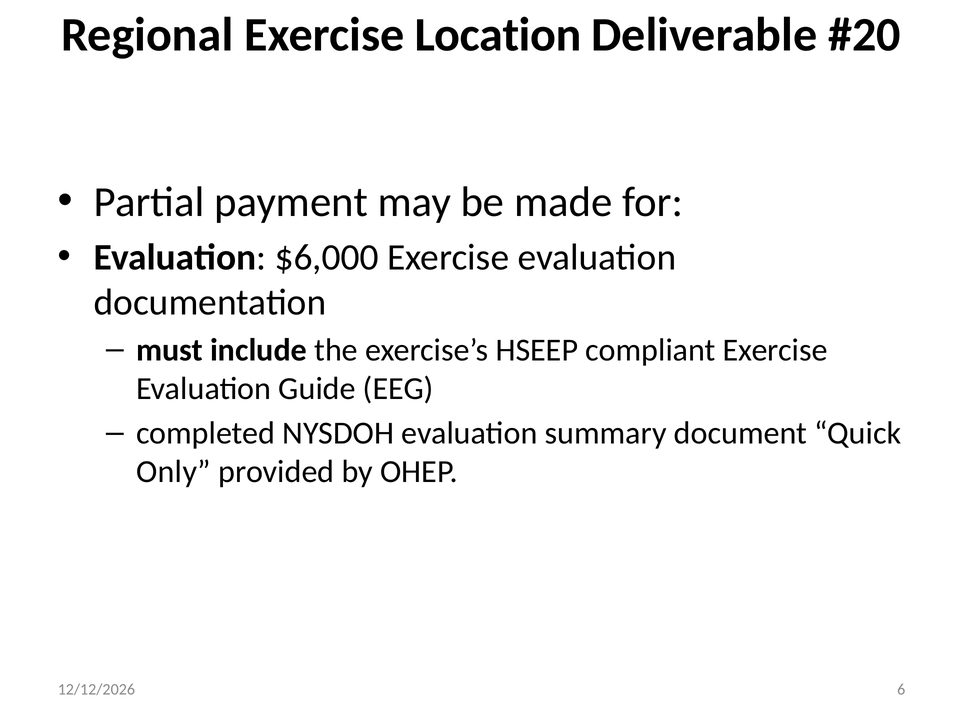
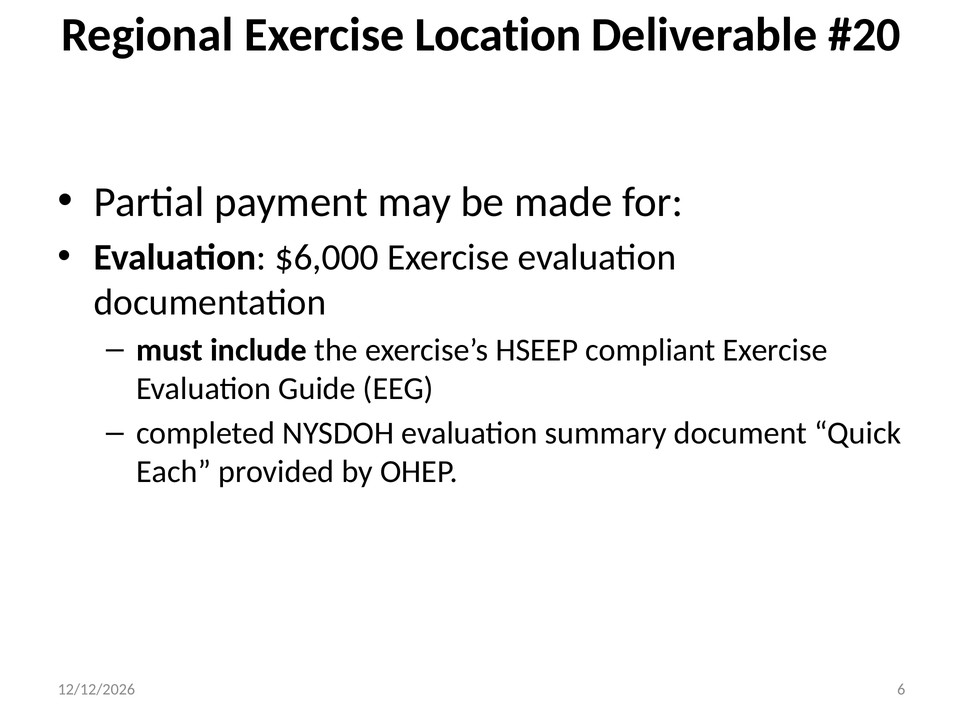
Only: Only -> Each
